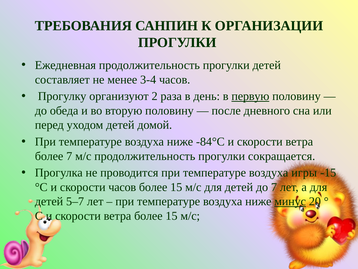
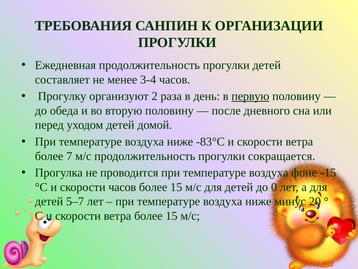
-84°С: -84°С -> -83°С
игры: игры -> фоне
до 7: 7 -> 0
минус underline: present -> none
